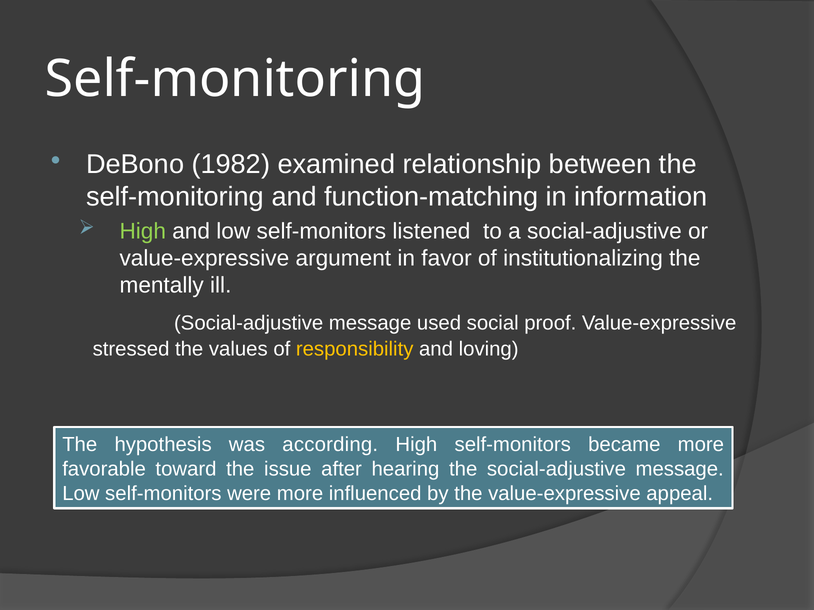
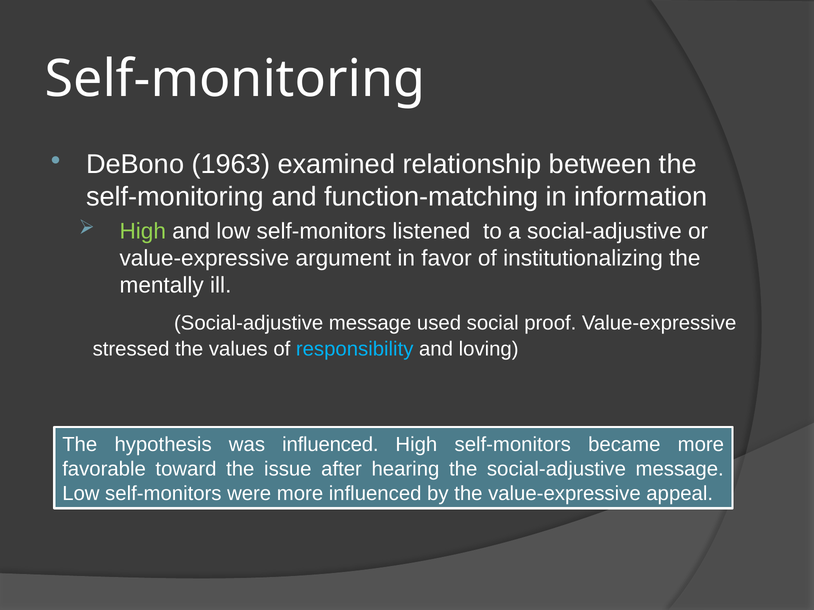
1982: 1982 -> 1963
responsibility colour: yellow -> light blue
was according: according -> influenced
